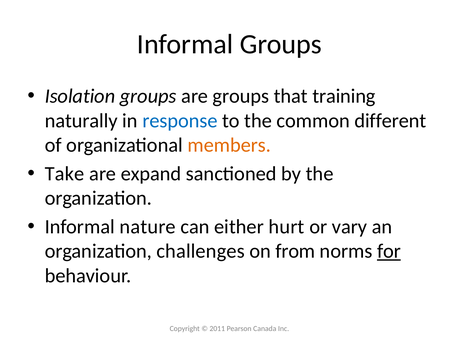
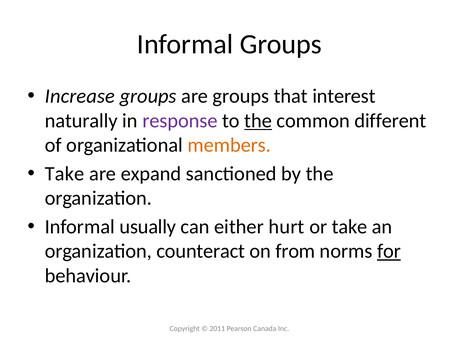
Isolation: Isolation -> Increase
training: training -> interest
response colour: blue -> purple
the at (258, 121) underline: none -> present
nature: nature -> usually
or vary: vary -> take
challenges: challenges -> counteract
